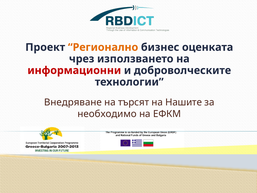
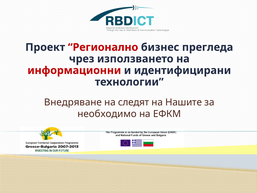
Регионално colour: orange -> red
оценката: оценката -> прегледа
доброволческите: доброволческите -> идентифицирани
търсят: търсят -> следят
